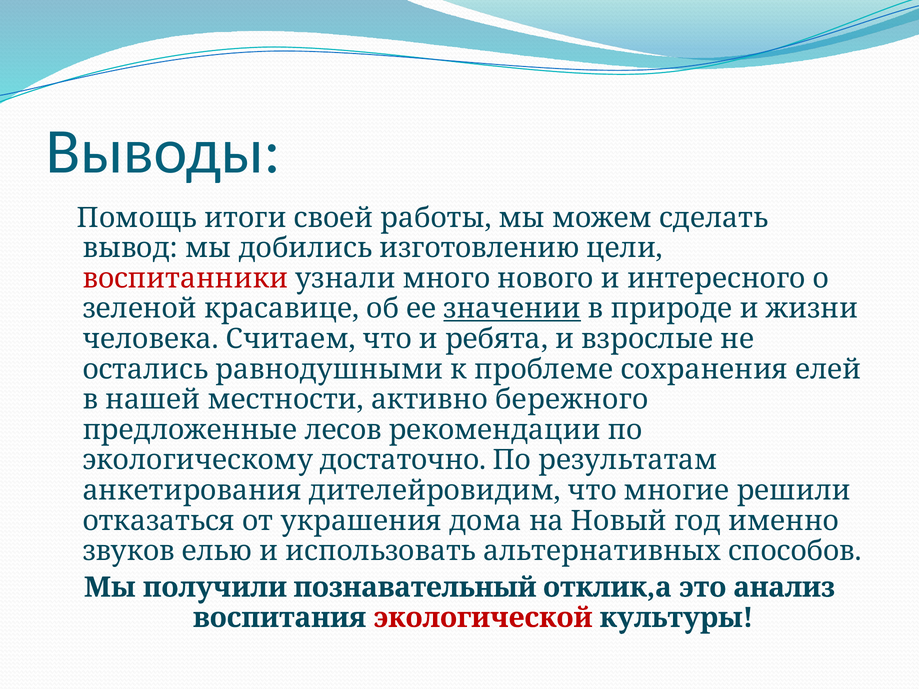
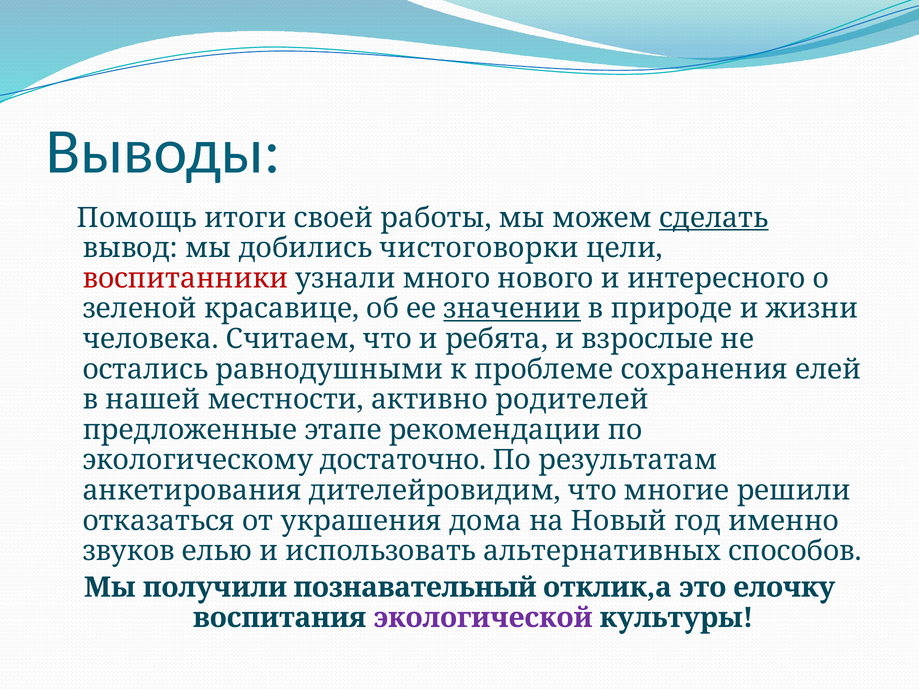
сделать underline: none -> present
изготовлению: изготовлению -> чистоговорки
бережного: бережного -> родителей
лесов: лесов -> этапе
анализ: анализ -> елочку
экологической colour: red -> purple
